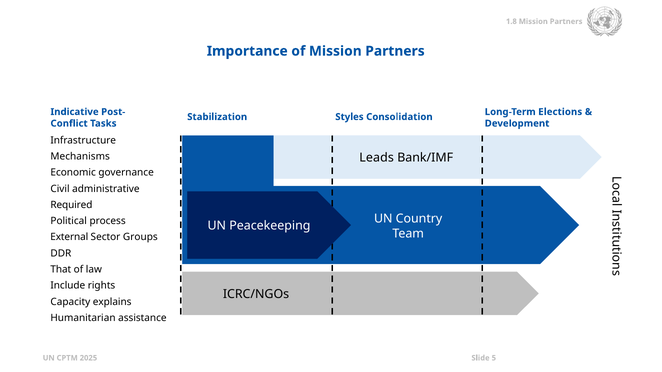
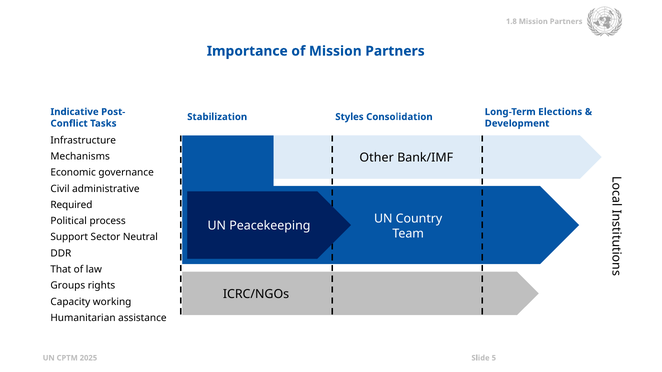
Leads: Leads -> Other
External: External -> Support
Groups: Groups -> Neutral
Include: Include -> Groups
explains: explains -> working
